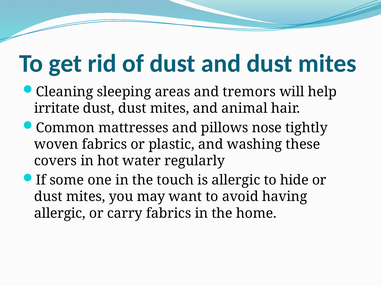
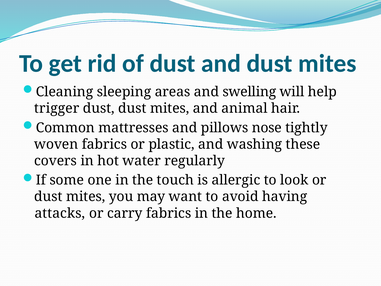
tremors: tremors -> swelling
irritate: irritate -> trigger
hide: hide -> look
allergic at (60, 213): allergic -> attacks
